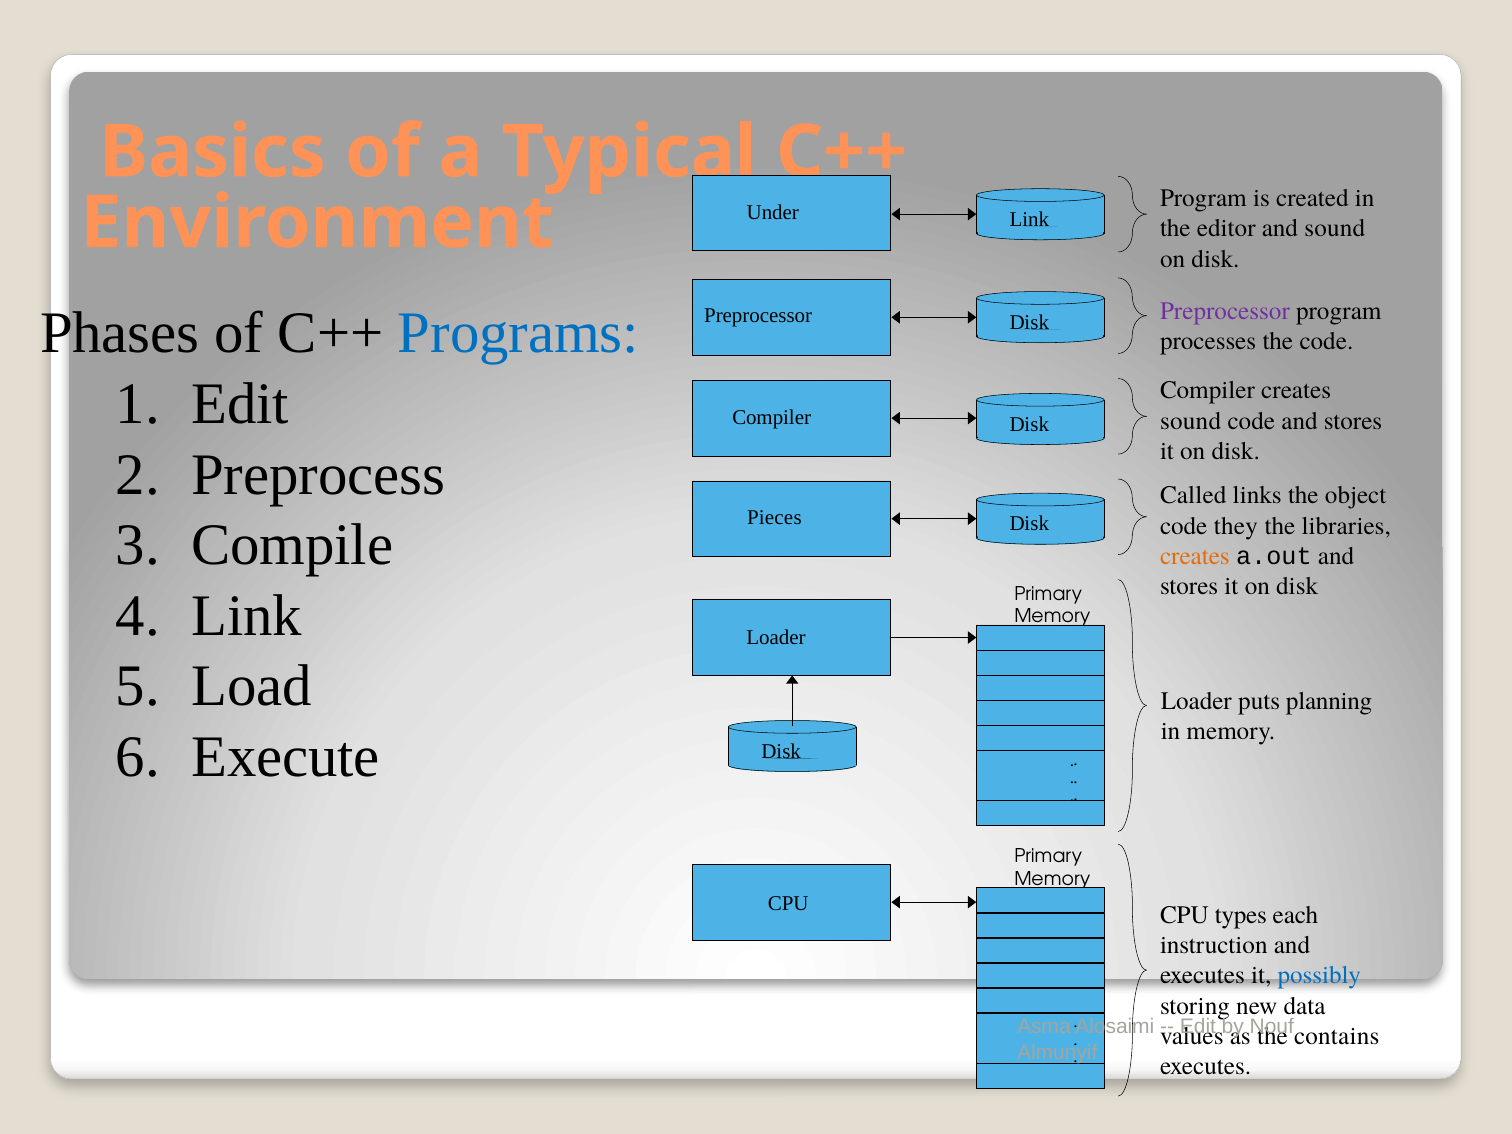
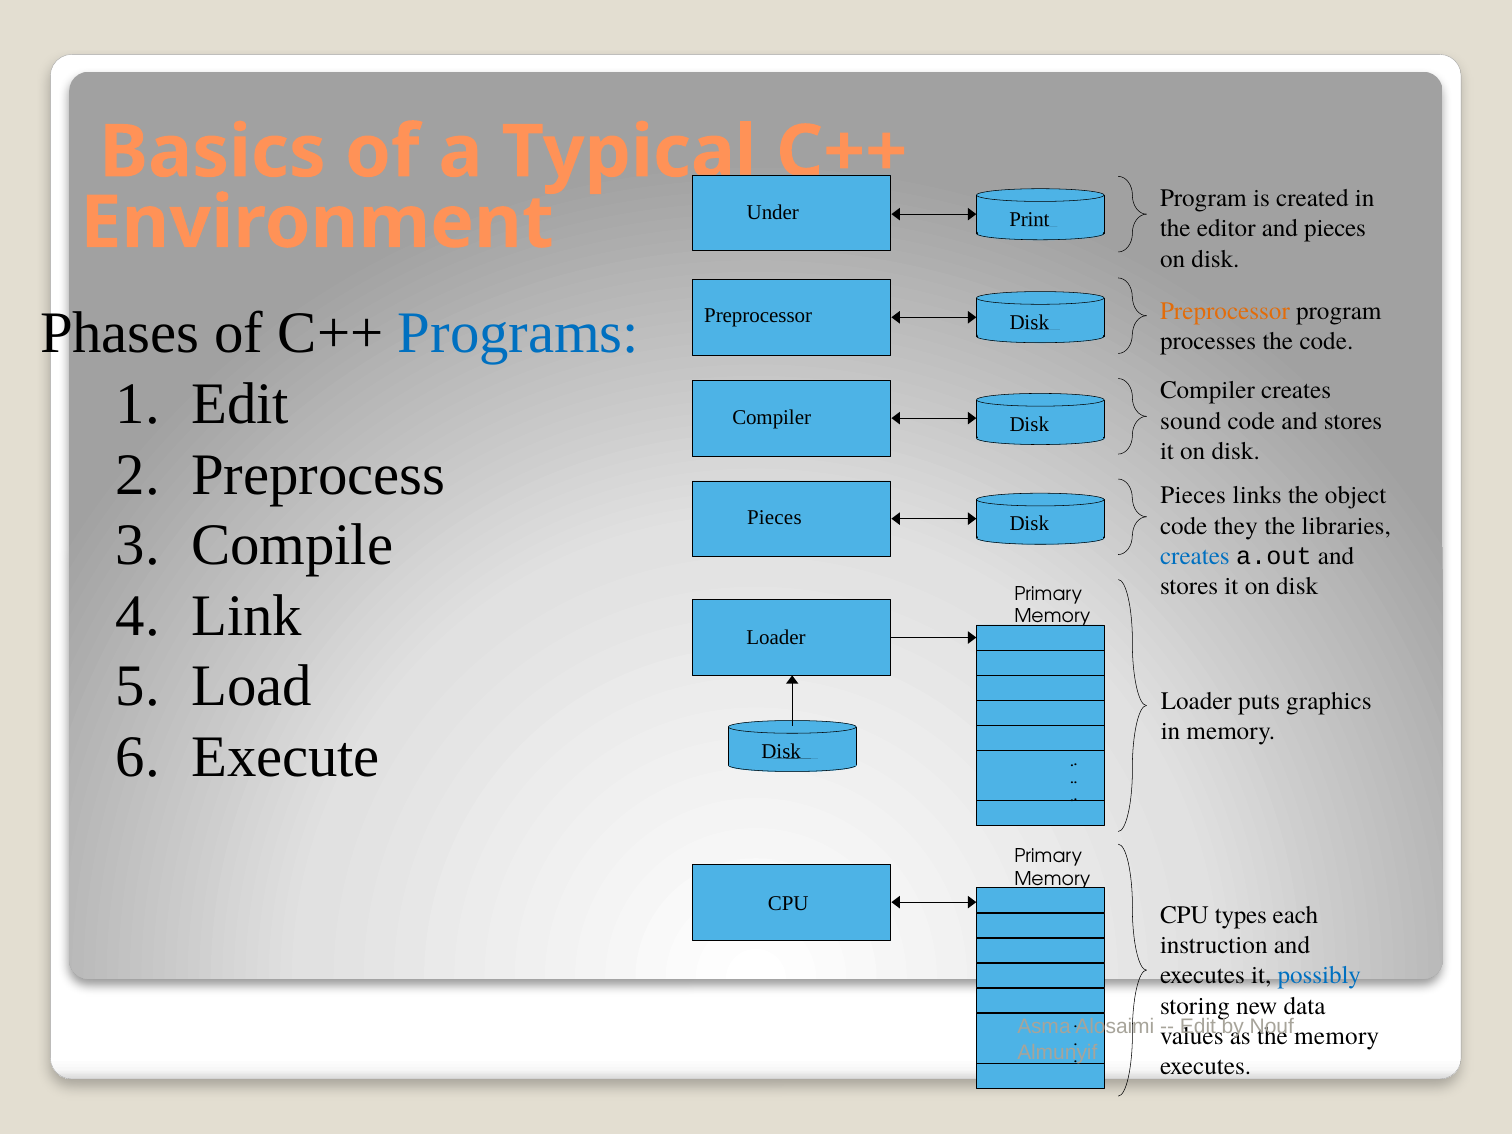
Link at (1029, 219): Link -> Print
and sound: sound -> pieces
Preprocessor at (1225, 311) colour: purple -> orange
Called at (1193, 496): Called -> Pieces
creates at (1195, 556) colour: orange -> blue
planning: planning -> graphics
contains at (1337, 1036): contains -> memory
